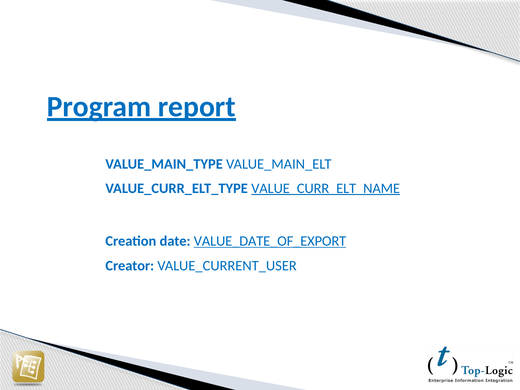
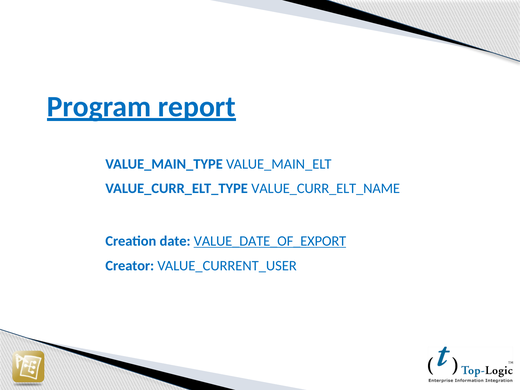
VALUE_CURR_ELT_NAME underline: present -> none
